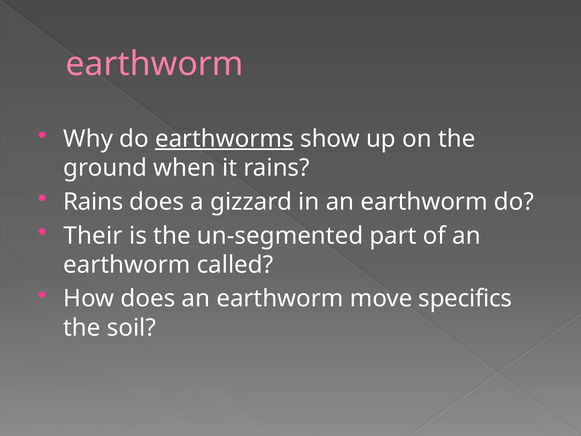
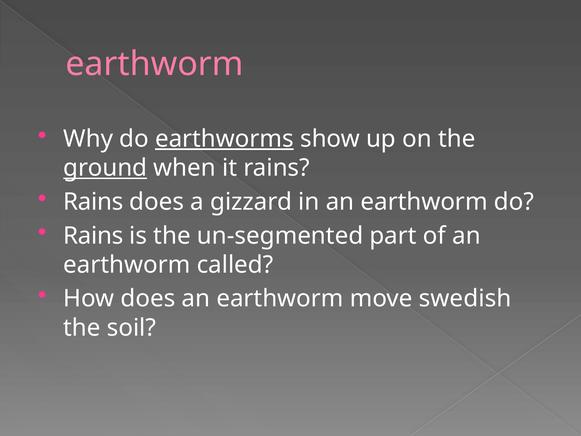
ground underline: none -> present
Their at (93, 236): Their -> Rains
specifics: specifics -> swedish
